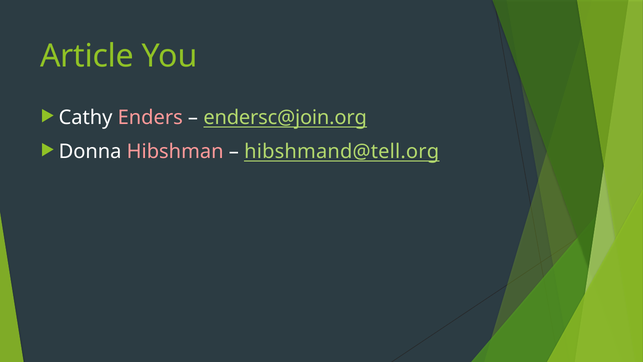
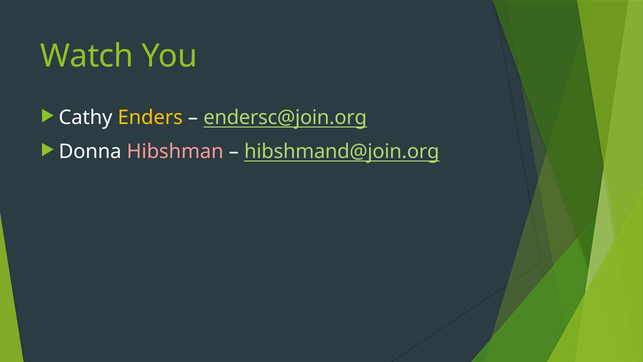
Article: Article -> Watch
Enders colour: pink -> yellow
hibshmand@tell.org: hibshmand@tell.org -> hibshmand@join.org
